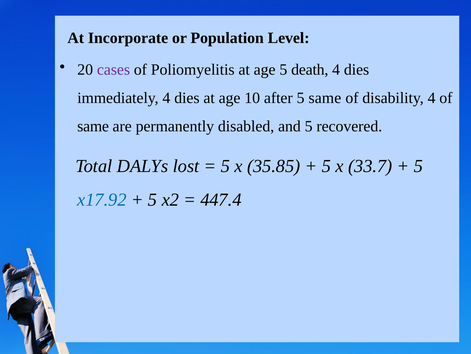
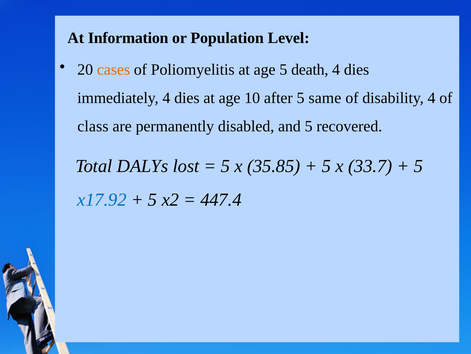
Incorporate: Incorporate -> Information
cases colour: purple -> orange
same at (93, 126): same -> class
